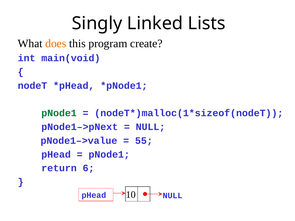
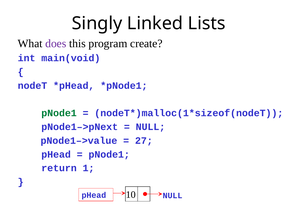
does colour: orange -> purple
55: 55 -> 27
6: 6 -> 1
